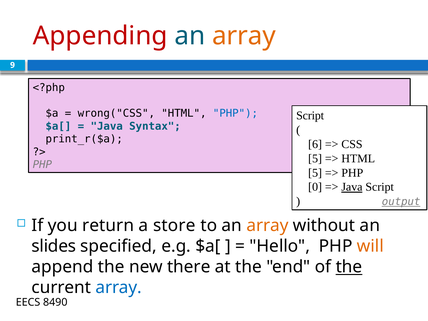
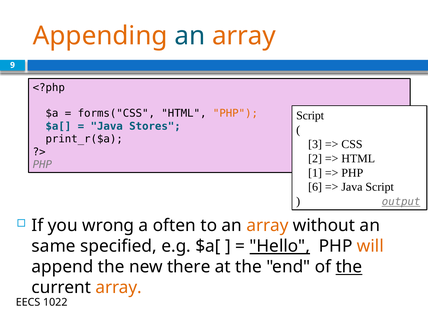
Appending colour: red -> orange
wrong("CSS: wrong("CSS -> forms("CSS
PHP at (235, 113) colour: blue -> orange
Syntax: Syntax -> Stores
6: 6 -> 3
5 at (315, 159): 5 -> 2
5 at (315, 173): 5 -> 1
0: 0 -> 6
Java at (352, 187) underline: present -> none
return: return -> wrong
store: store -> often
slides: slides -> same
Hello underline: none -> present
array at (119, 288) colour: blue -> orange
8490: 8490 -> 1022
